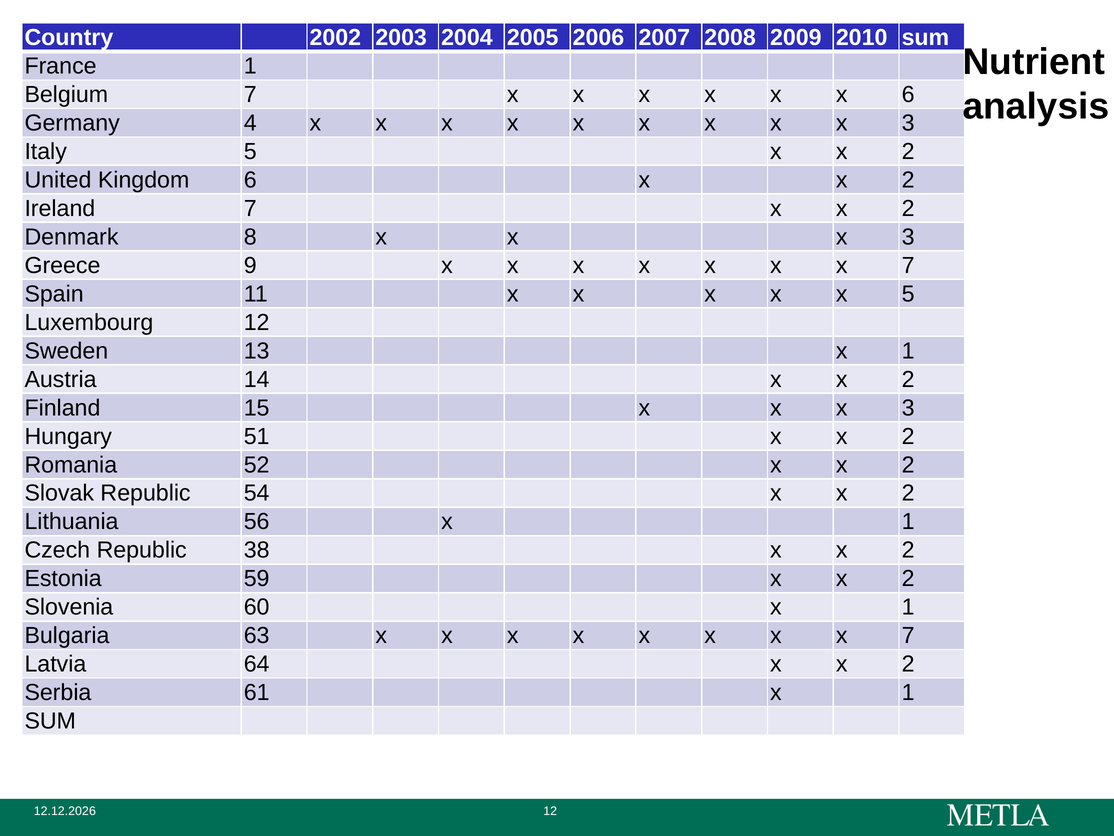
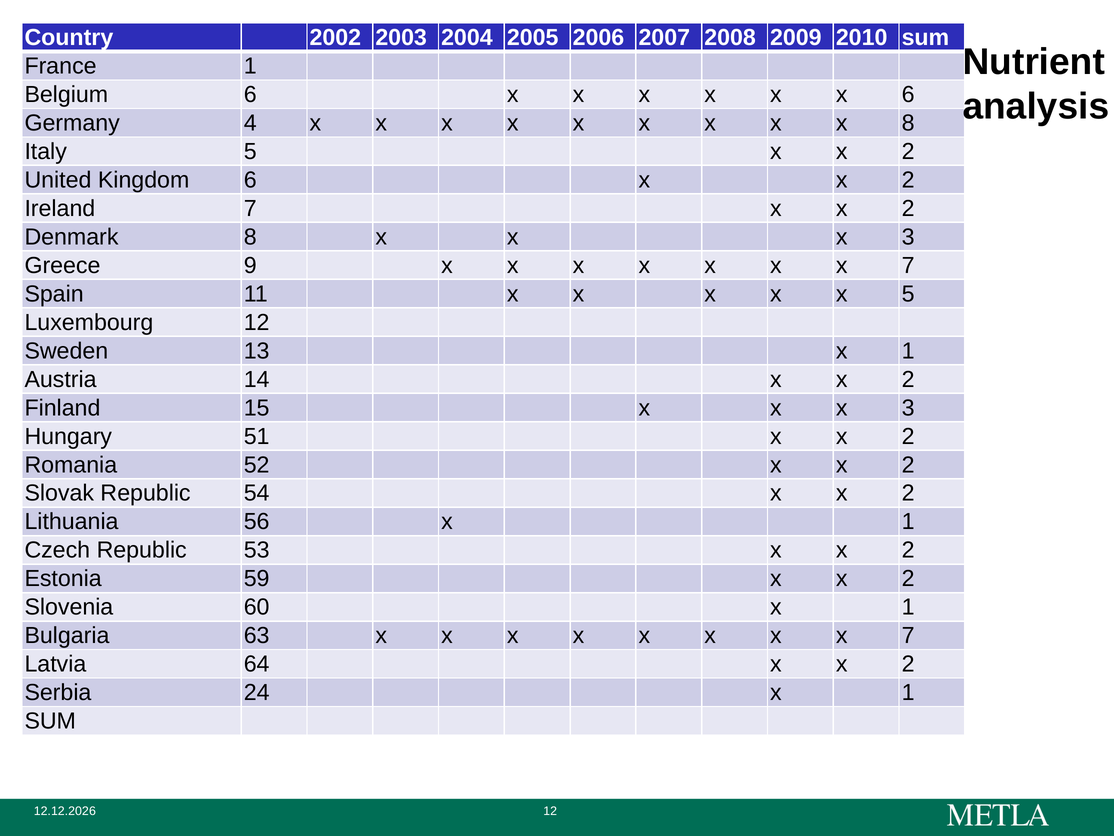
Belgium 7: 7 -> 6
3 at (908, 123): 3 -> 8
38: 38 -> 53
61: 61 -> 24
